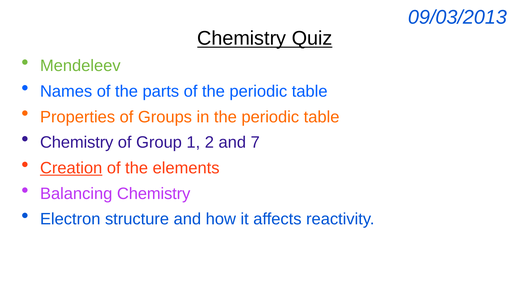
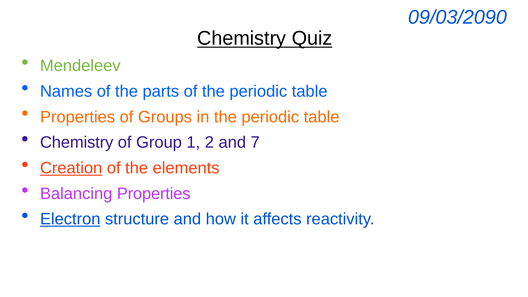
09/03/2013: 09/03/2013 -> 09/03/2090
Balancing Chemistry: Chemistry -> Properties
Electron underline: none -> present
